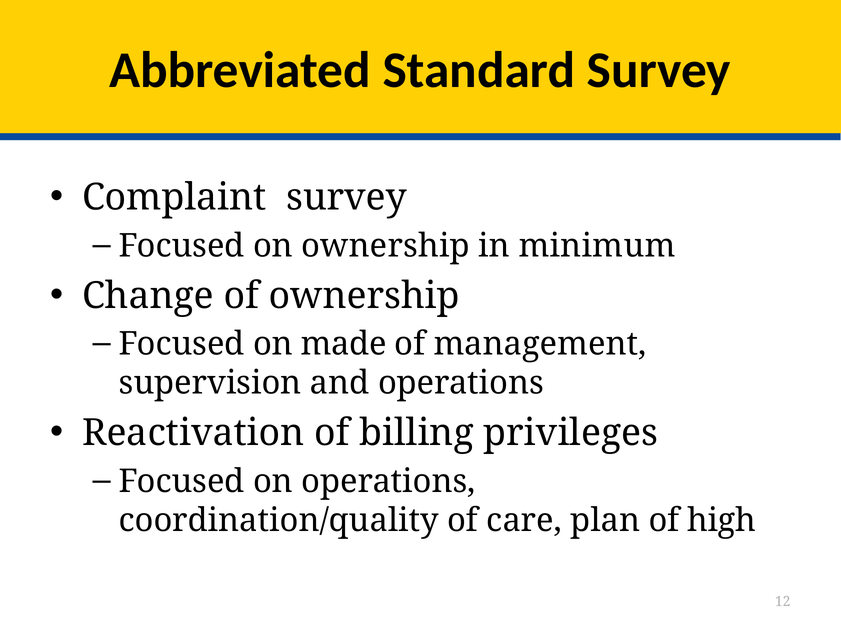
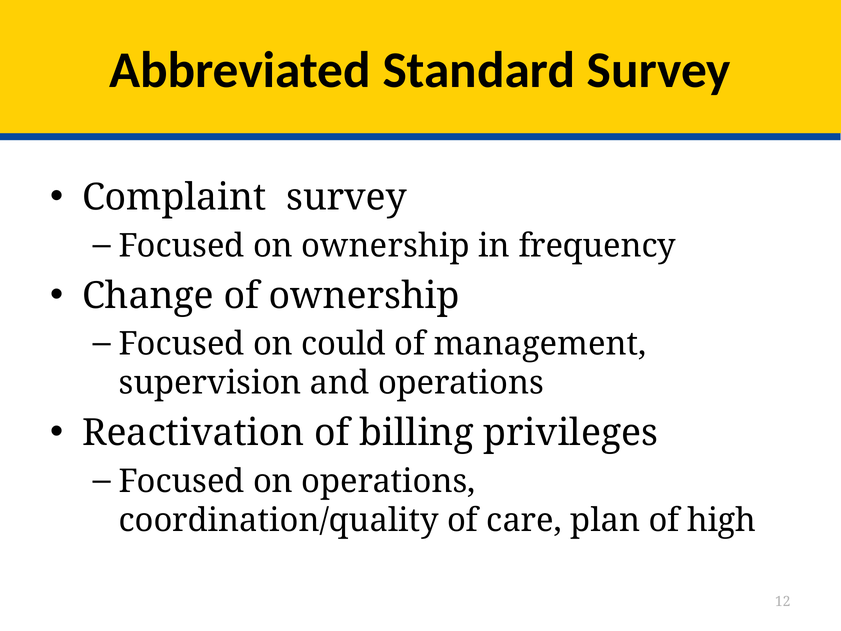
minimum: minimum -> frequency
made: made -> could
